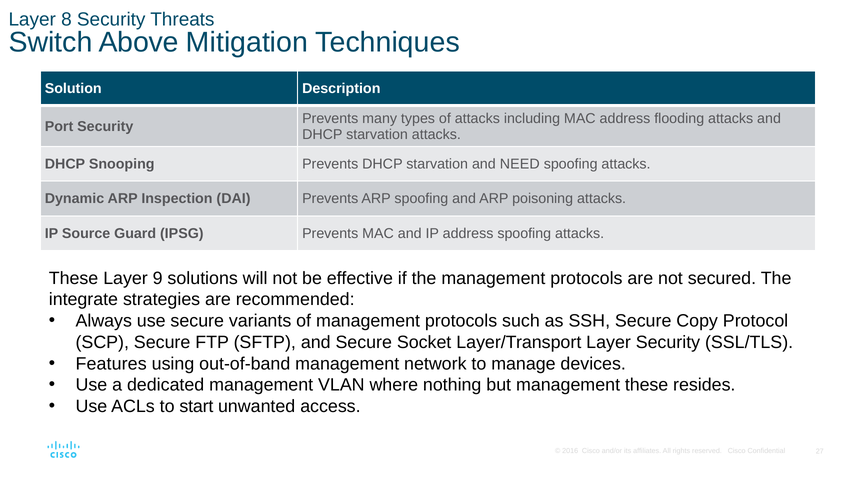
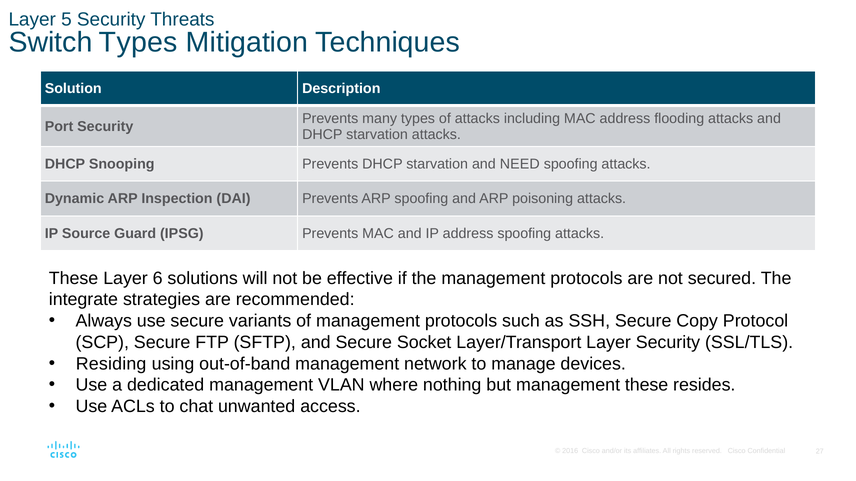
8: 8 -> 5
Switch Above: Above -> Types
9: 9 -> 6
Features: Features -> Residing
start: start -> chat
